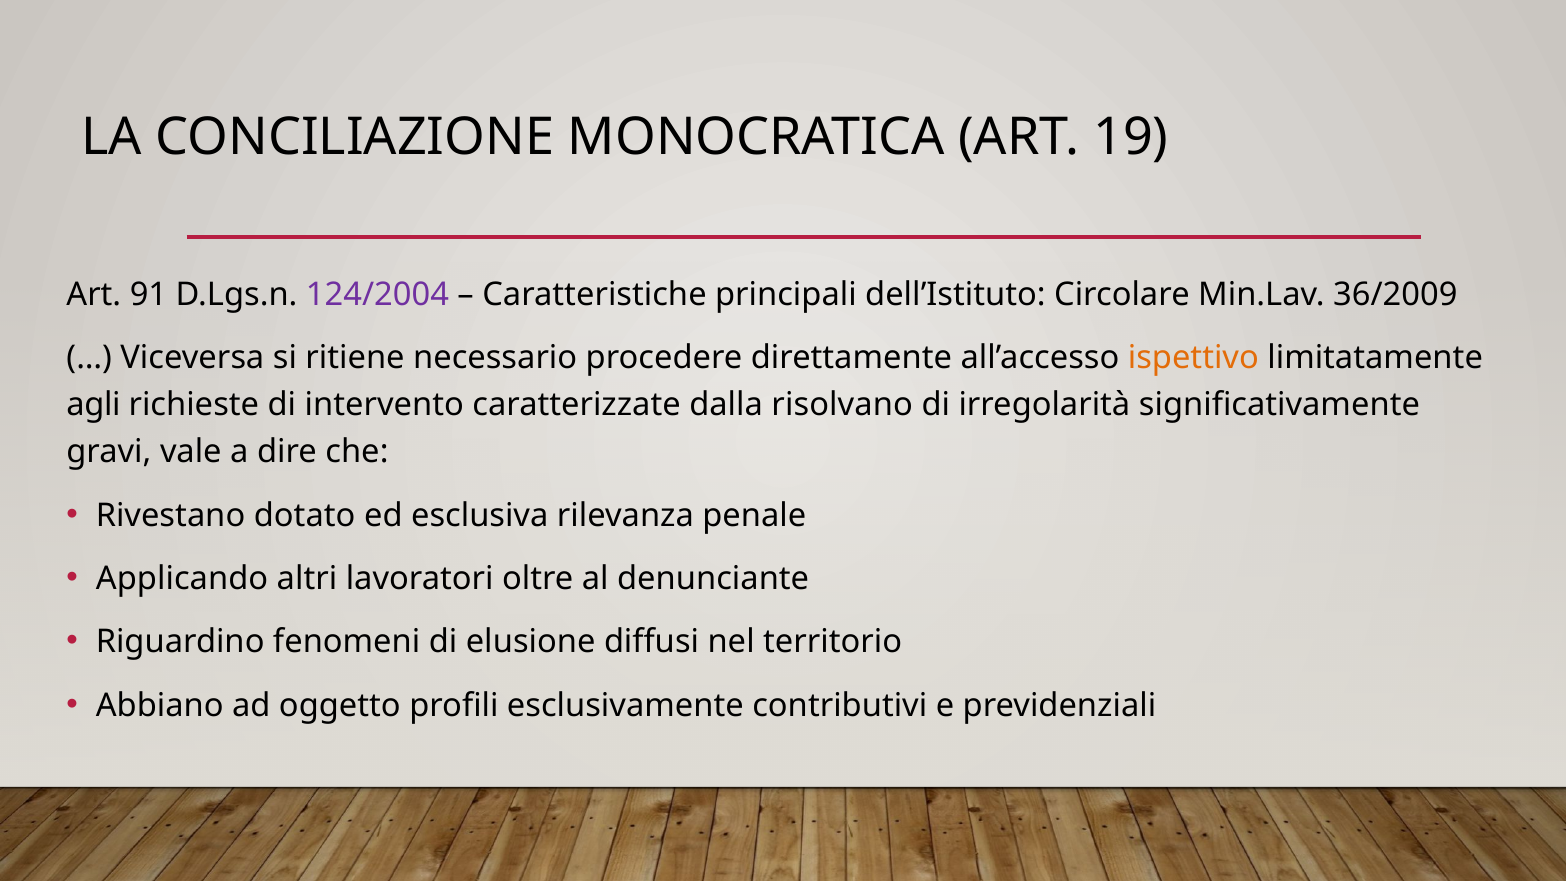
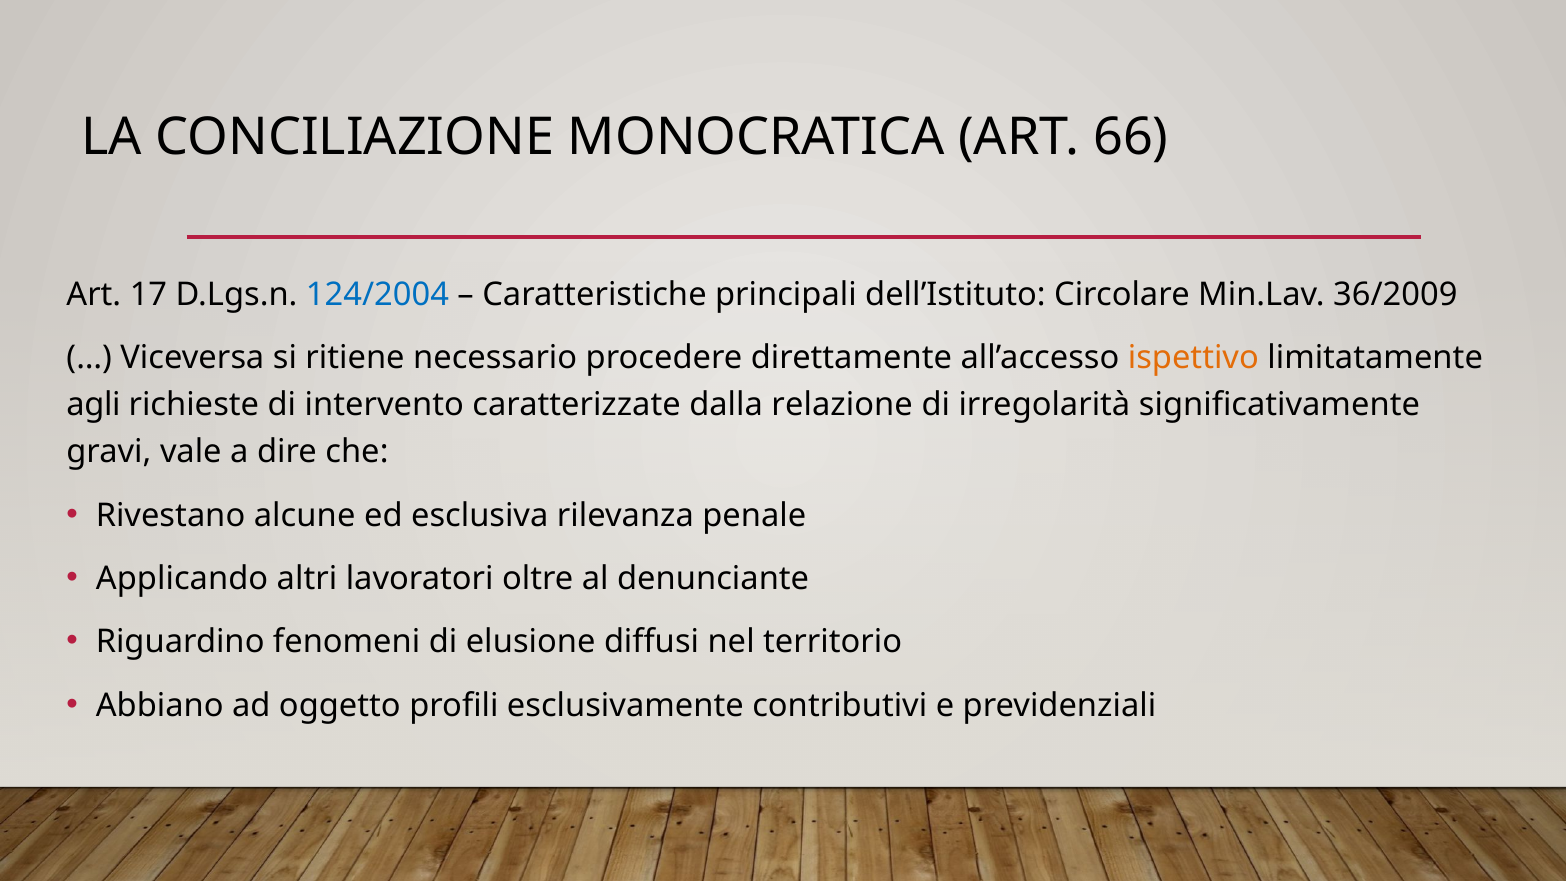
19: 19 -> 66
91: 91 -> 17
124/2004 colour: purple -> blue
risolvano: risolvano -> relazione
dotato: dotato -> alcune
